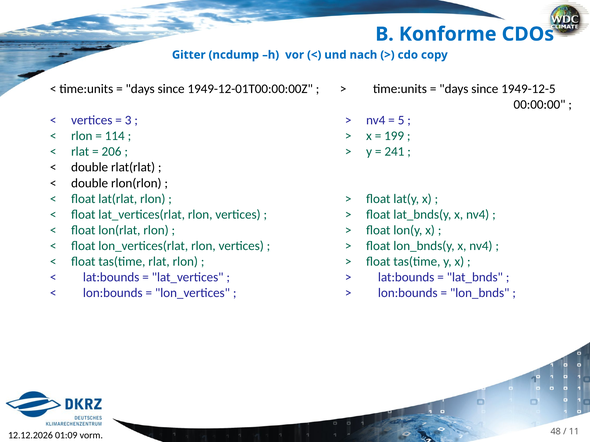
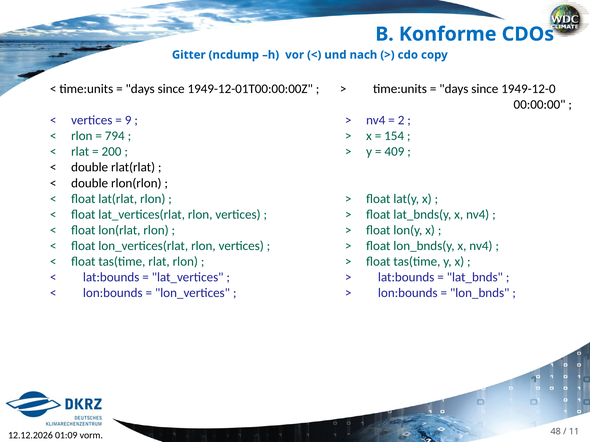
1949-12-5: 1949-12-5 -> 1949-12-0
3: 3 -> 9
5: 5 -> 2
114: 114 -> 794
199: 199 -> 154
206: 206 -> 200
241: 241 -> 409
